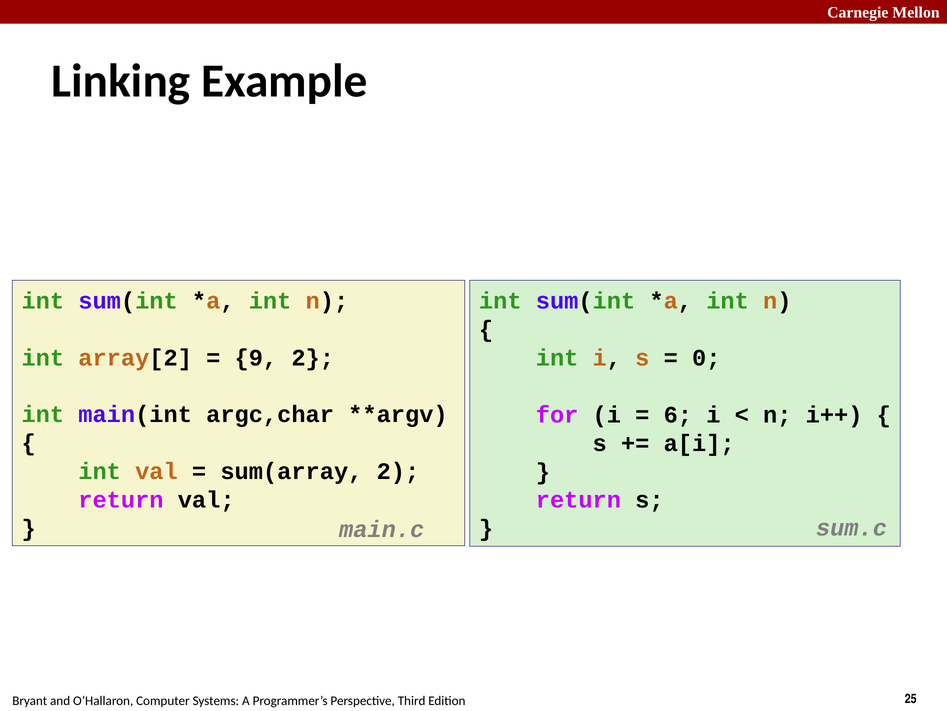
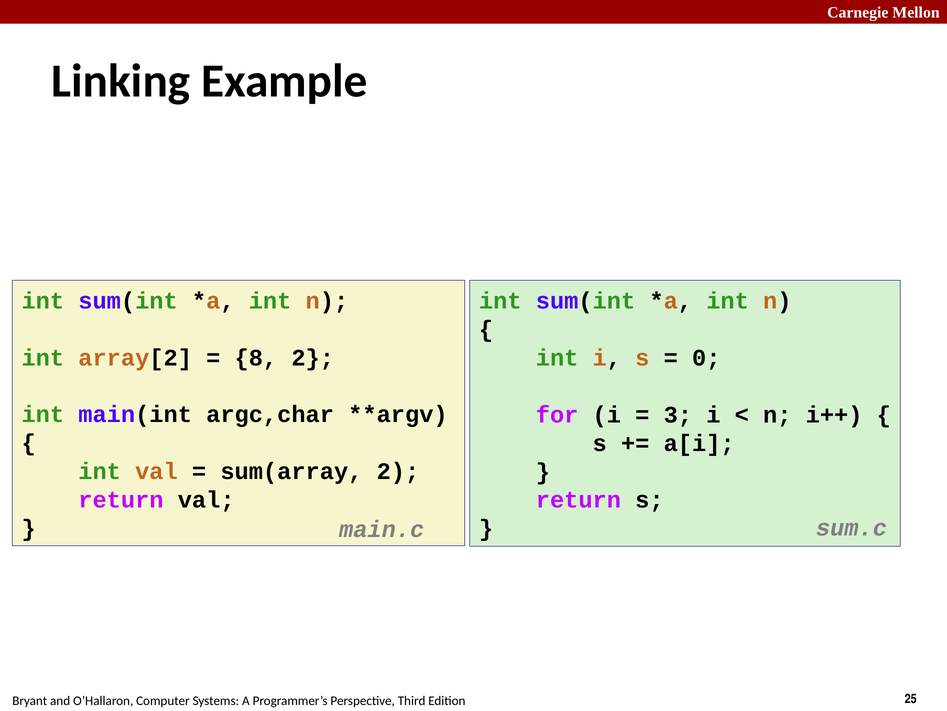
9: 9 -> 8
6: 6 -> 3
